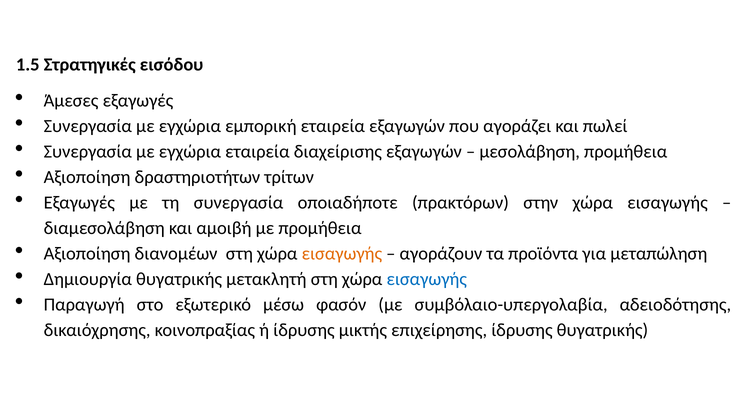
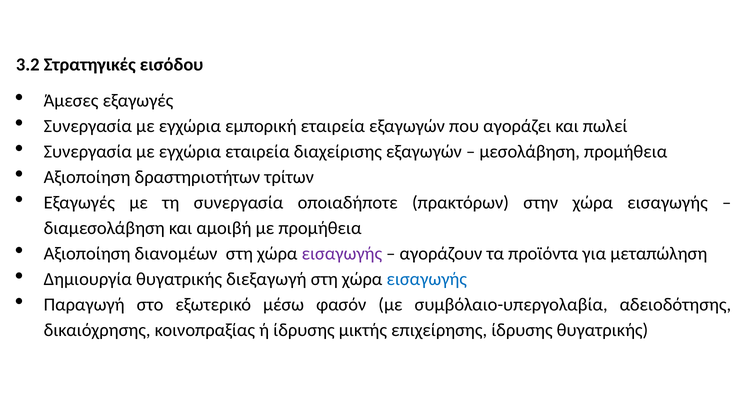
1.5: 1.5 -> 3.2
εισαγωγής at (342, 253) colour: orange -> purple
μετακλητή: μετακλητή -> διεξαγωγή
